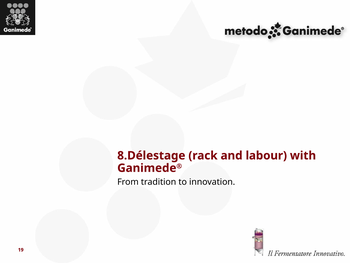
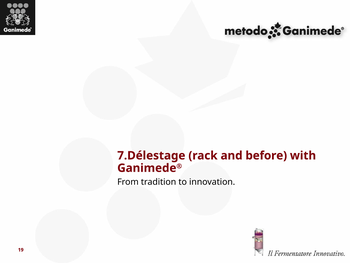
8.Délestage: 8.Délestage -> 7.Délestage
labour: labour -> before
